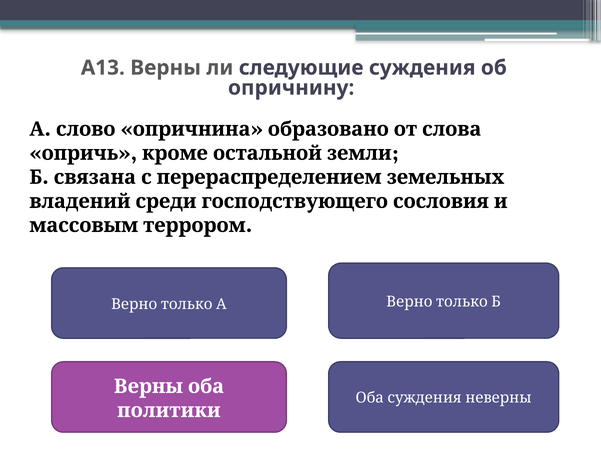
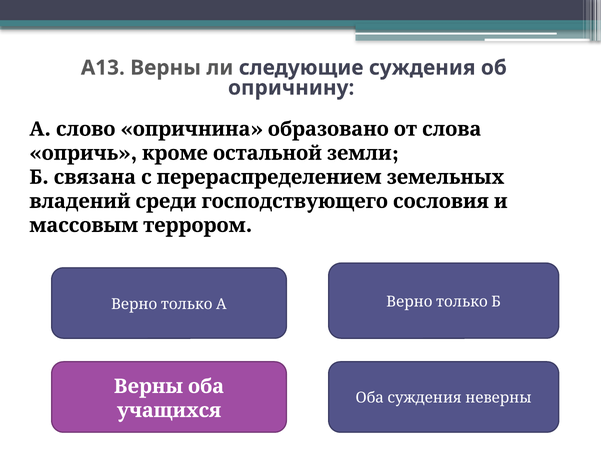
политики: политики -> учащихся
